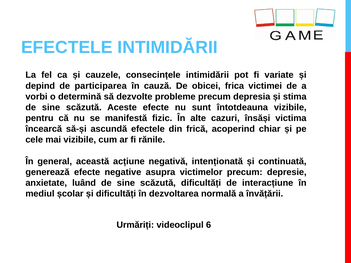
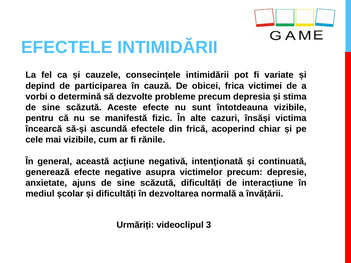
luând: luând -> ajuns
6: 6 -> 3
